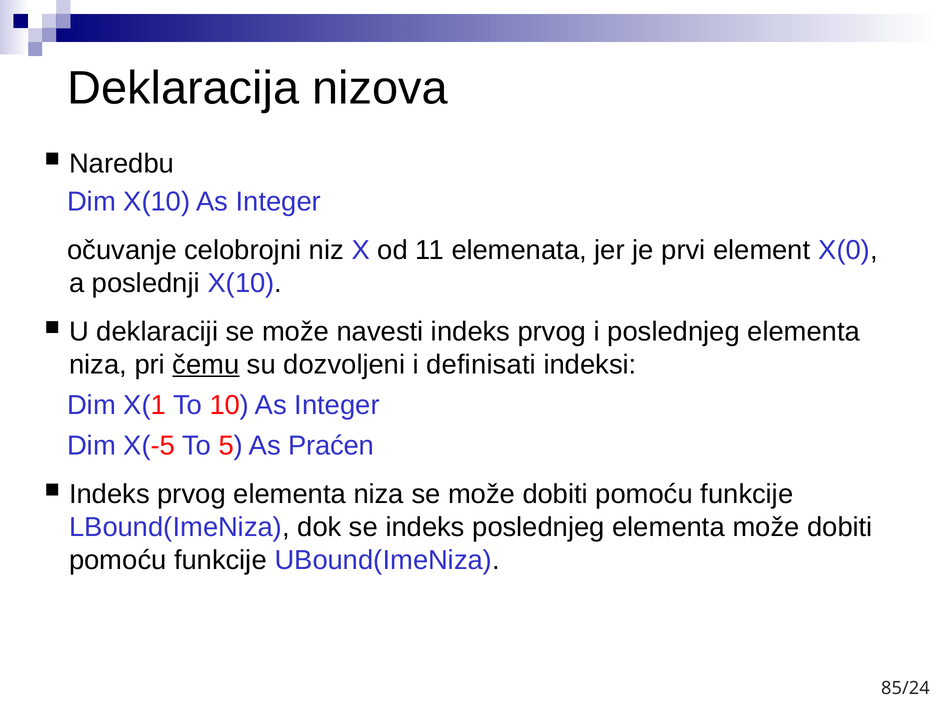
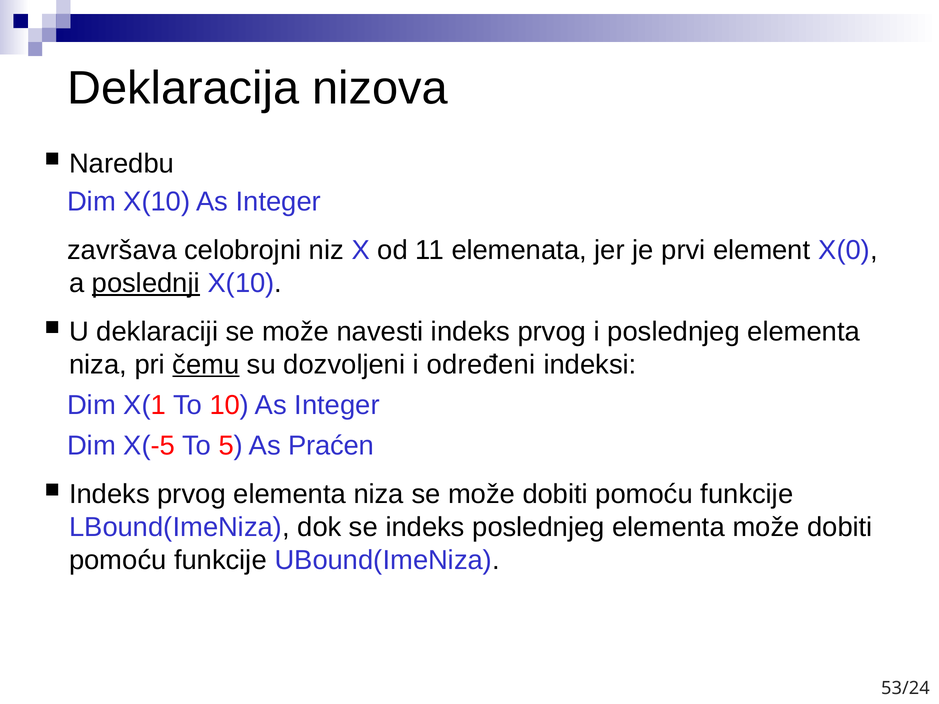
očuvanje: očuvanje -> završava
poslednji underline: none -> present
definisati: definisati -> određeni
85/24: 85/24 -> 53/24
